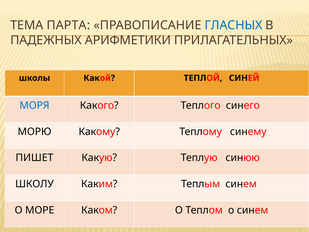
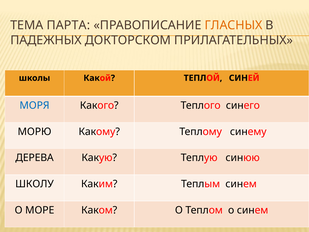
ГЛАСНЫХ colour: blue -> orange
АРИФМЕТИКИ: АРИФМЕТИКИ -> ДОКТОРСКОМ
ПИШЕТ: ПИШЕТ -> ДЕРЕВА
